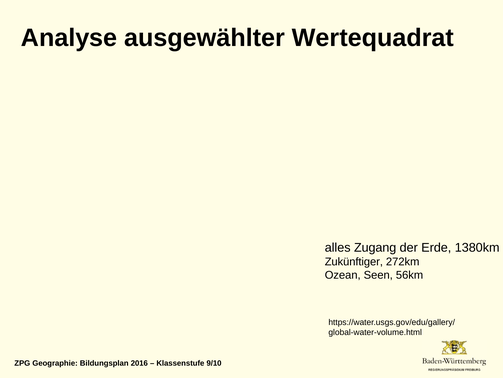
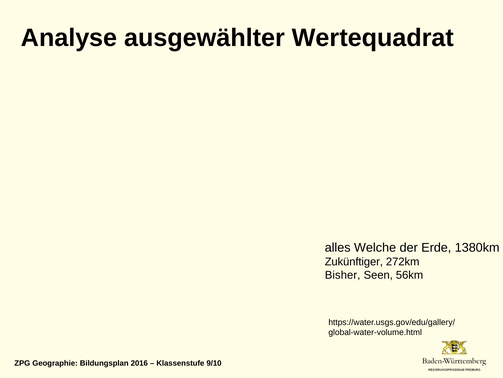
Zugang: Zugang -> Welche
Ozean: Ozean -> Bisher
